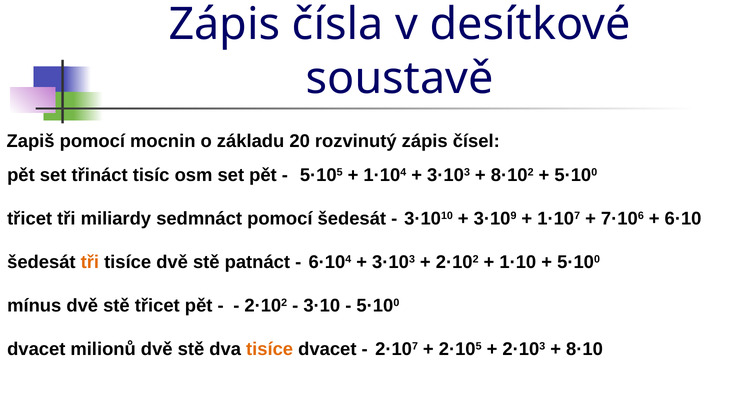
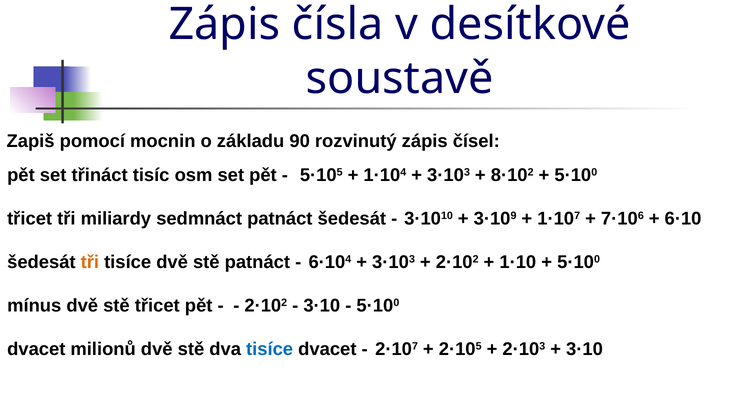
20: 20 -> 90
sedmnáct pomocí: pomocí -> patnáct
tisíce at (270, 349) colour: orange -> blue
8·10 at (584, 349): 8·10 -> 3·10
